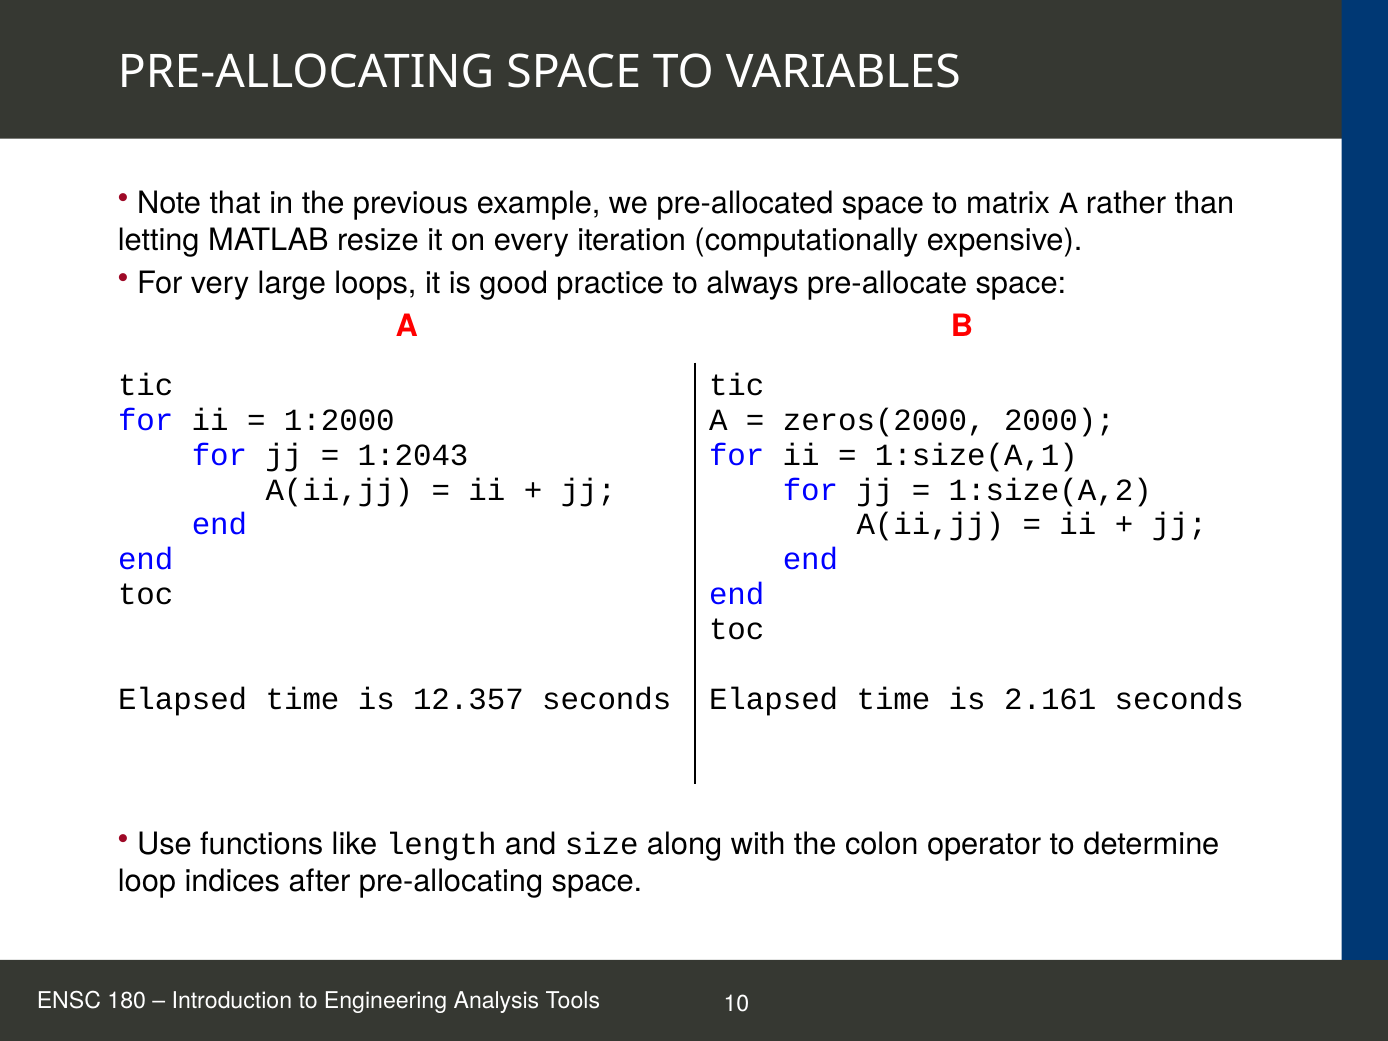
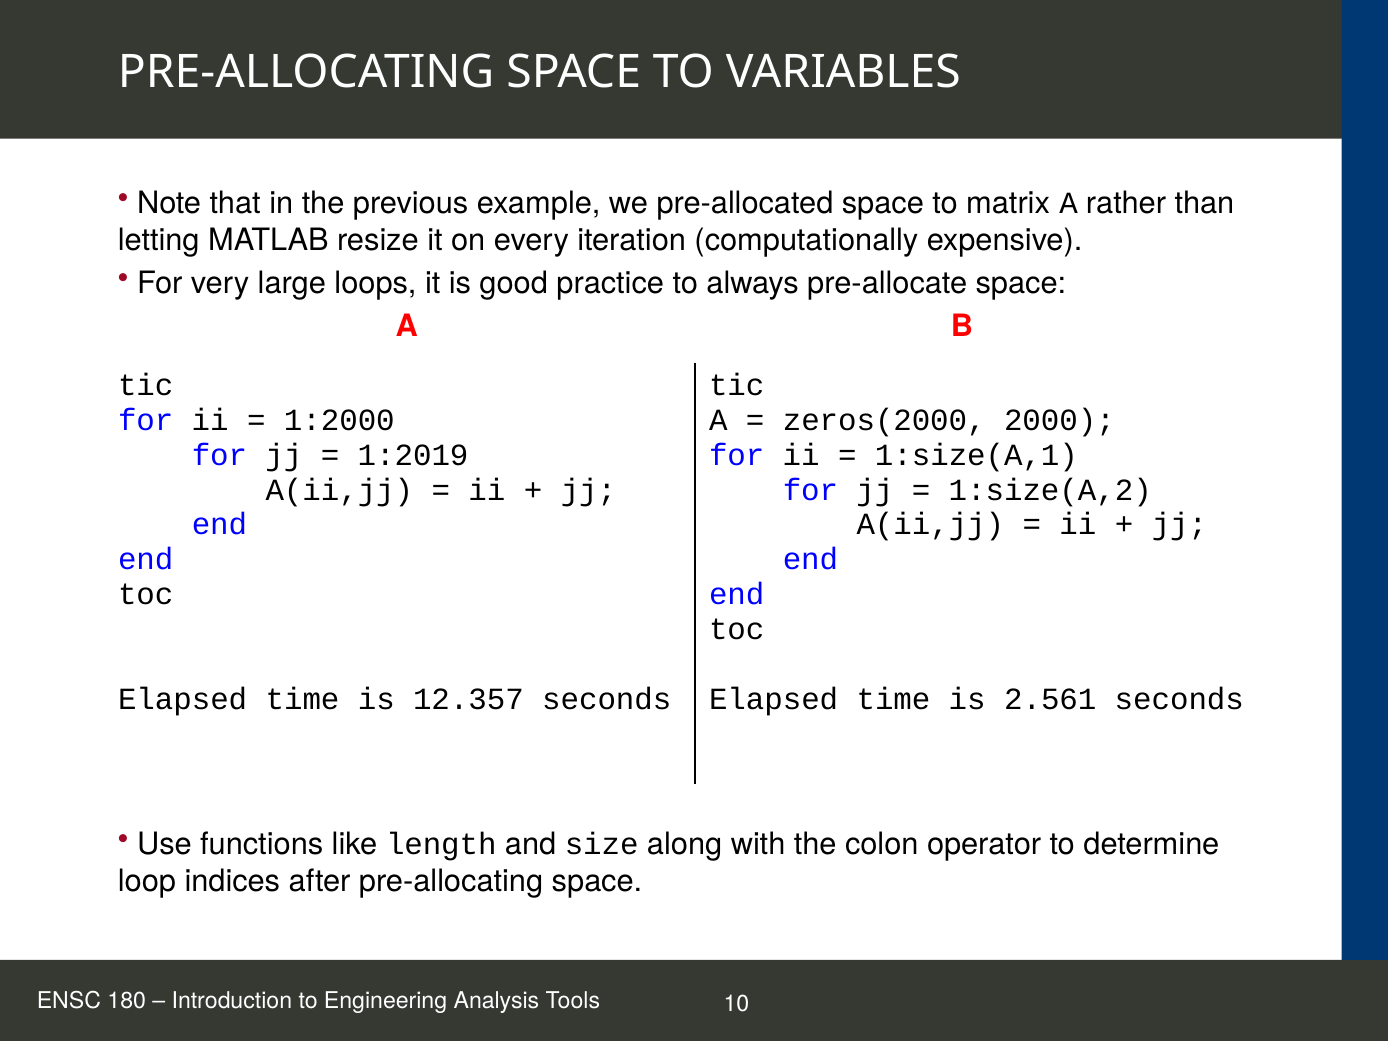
1:2043: 1:2043 -> 1:2019
2.161: 2.161 -> 2.561
